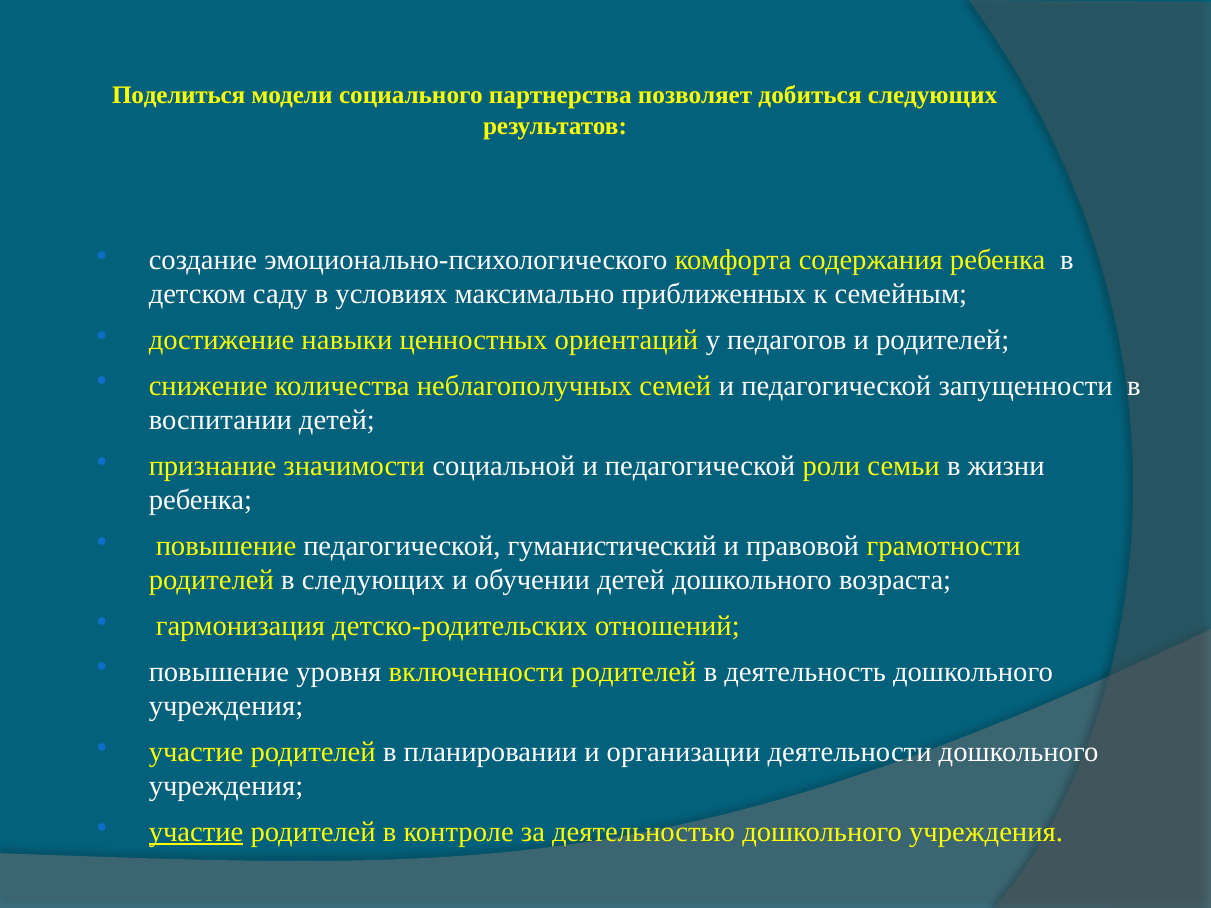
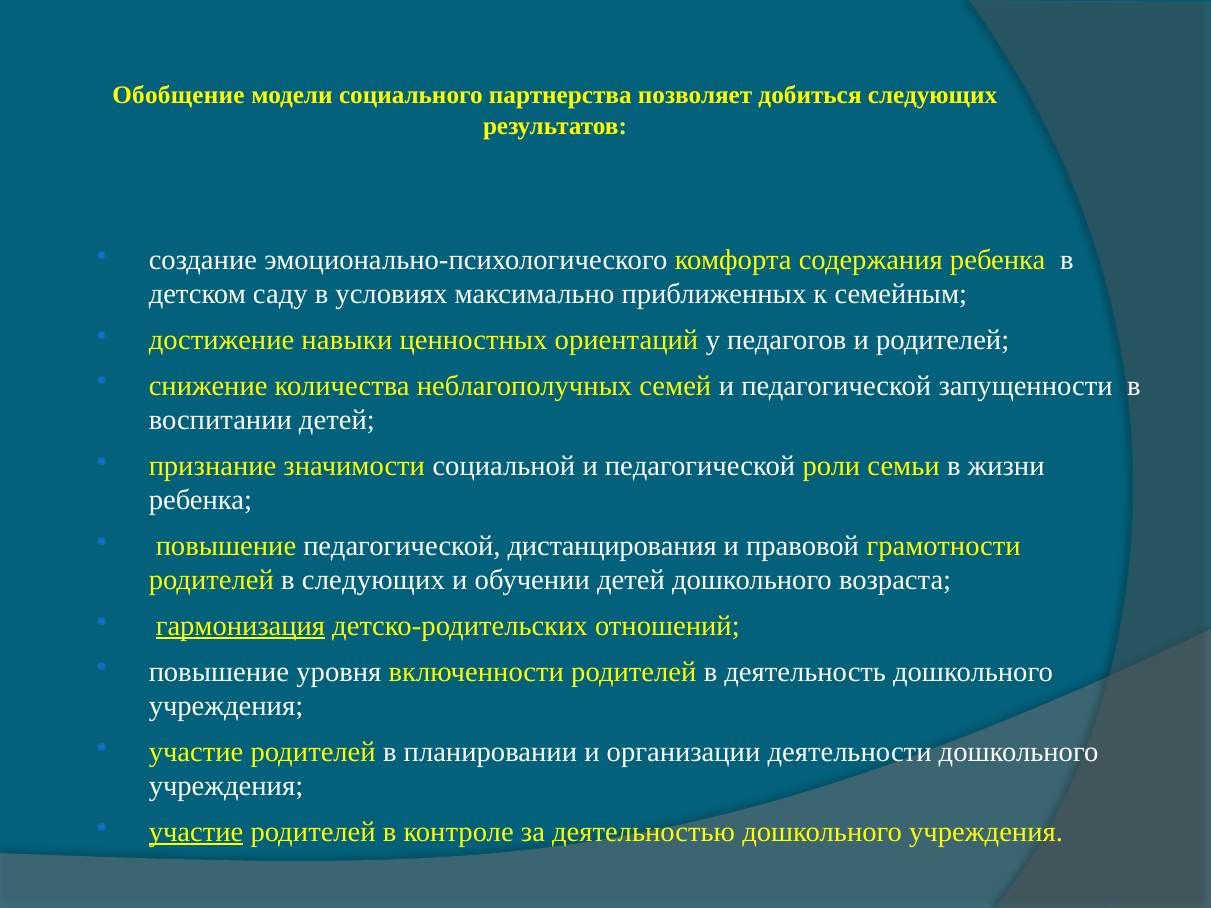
Поделиться: Поделиться -> Обобщение
гуманистический: гуманистический -> дистанцирования
гармонизация underline: none -> present
